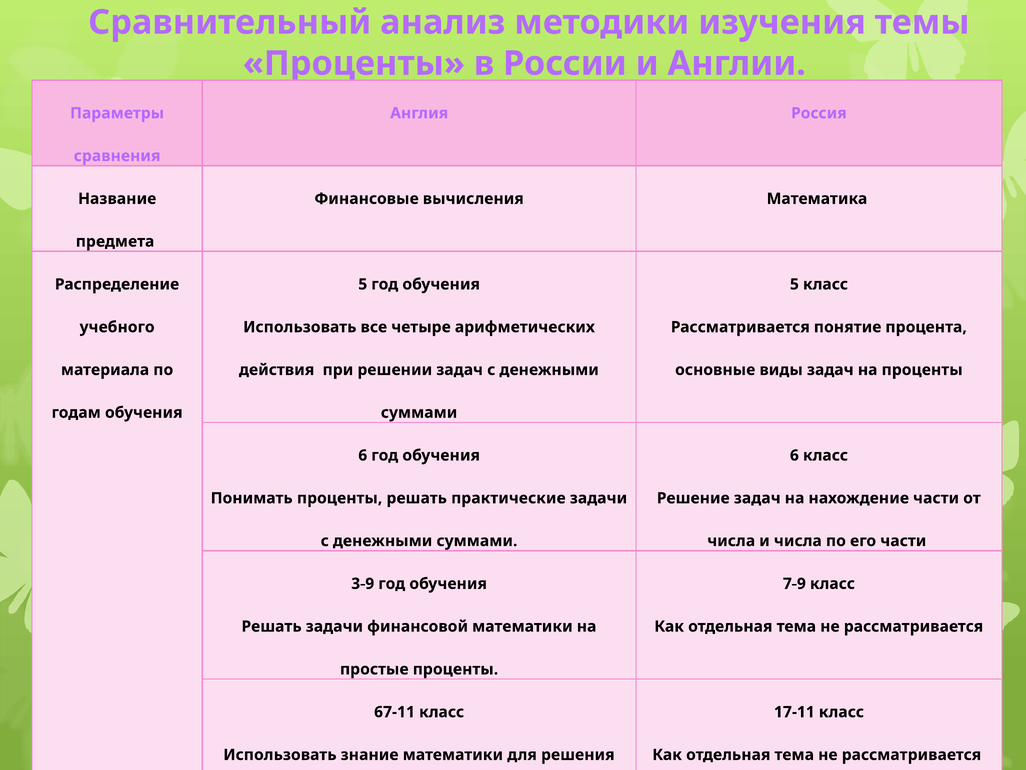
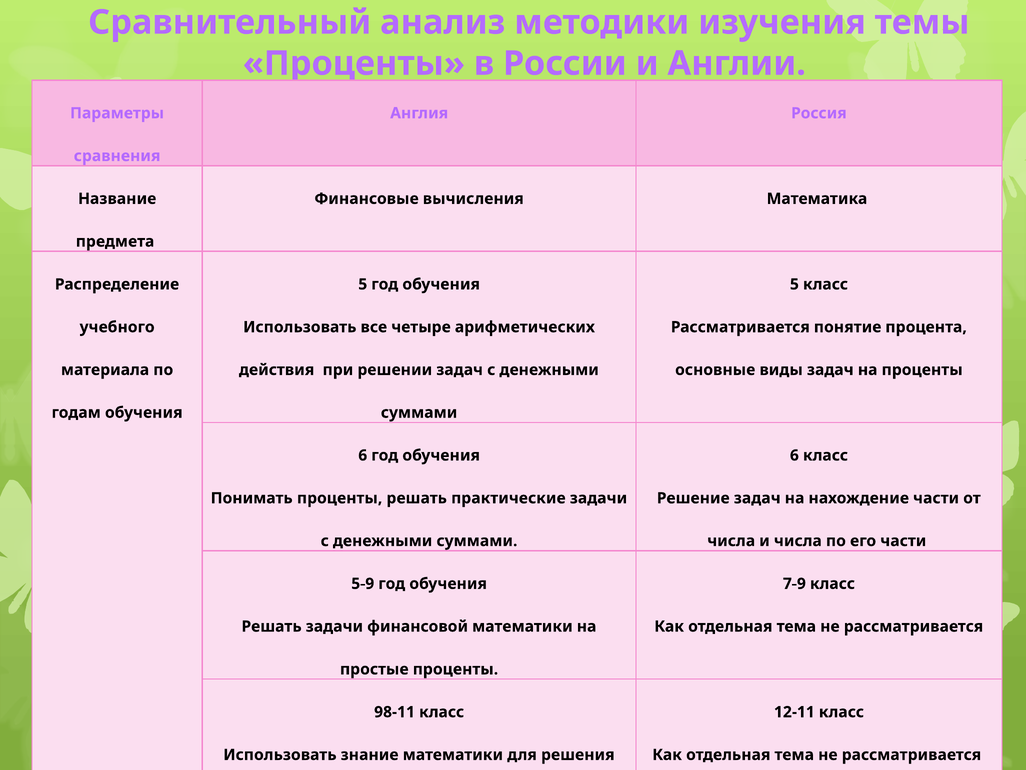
3-9: 3-9 -> 5-9
67-11: 67-11 -> 98-11
17-11: 17-11 -> 12-11
